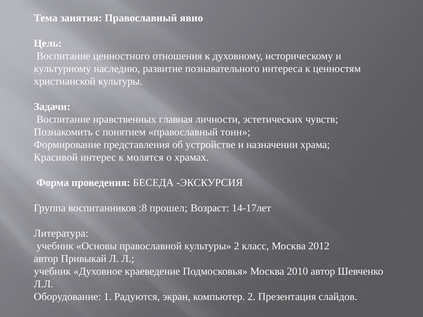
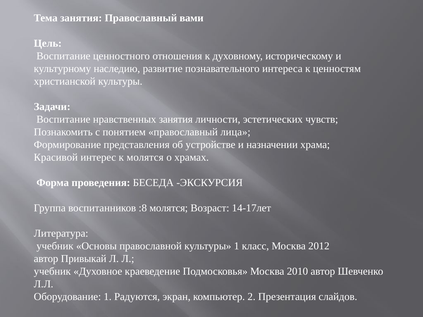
явно: явно -> вами
нравственных главная: главная -> занятия
тонн: тонн -> лица
:8 прошел: прошел -> молятся
культуры 2: 2 -> 1
